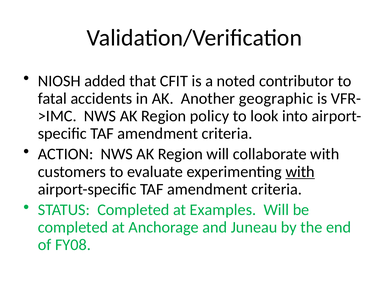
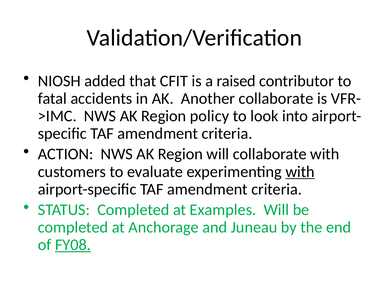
noted: noted -> raised
Another geographic: geographic -> collaborate
FY08 underline: none -> present
